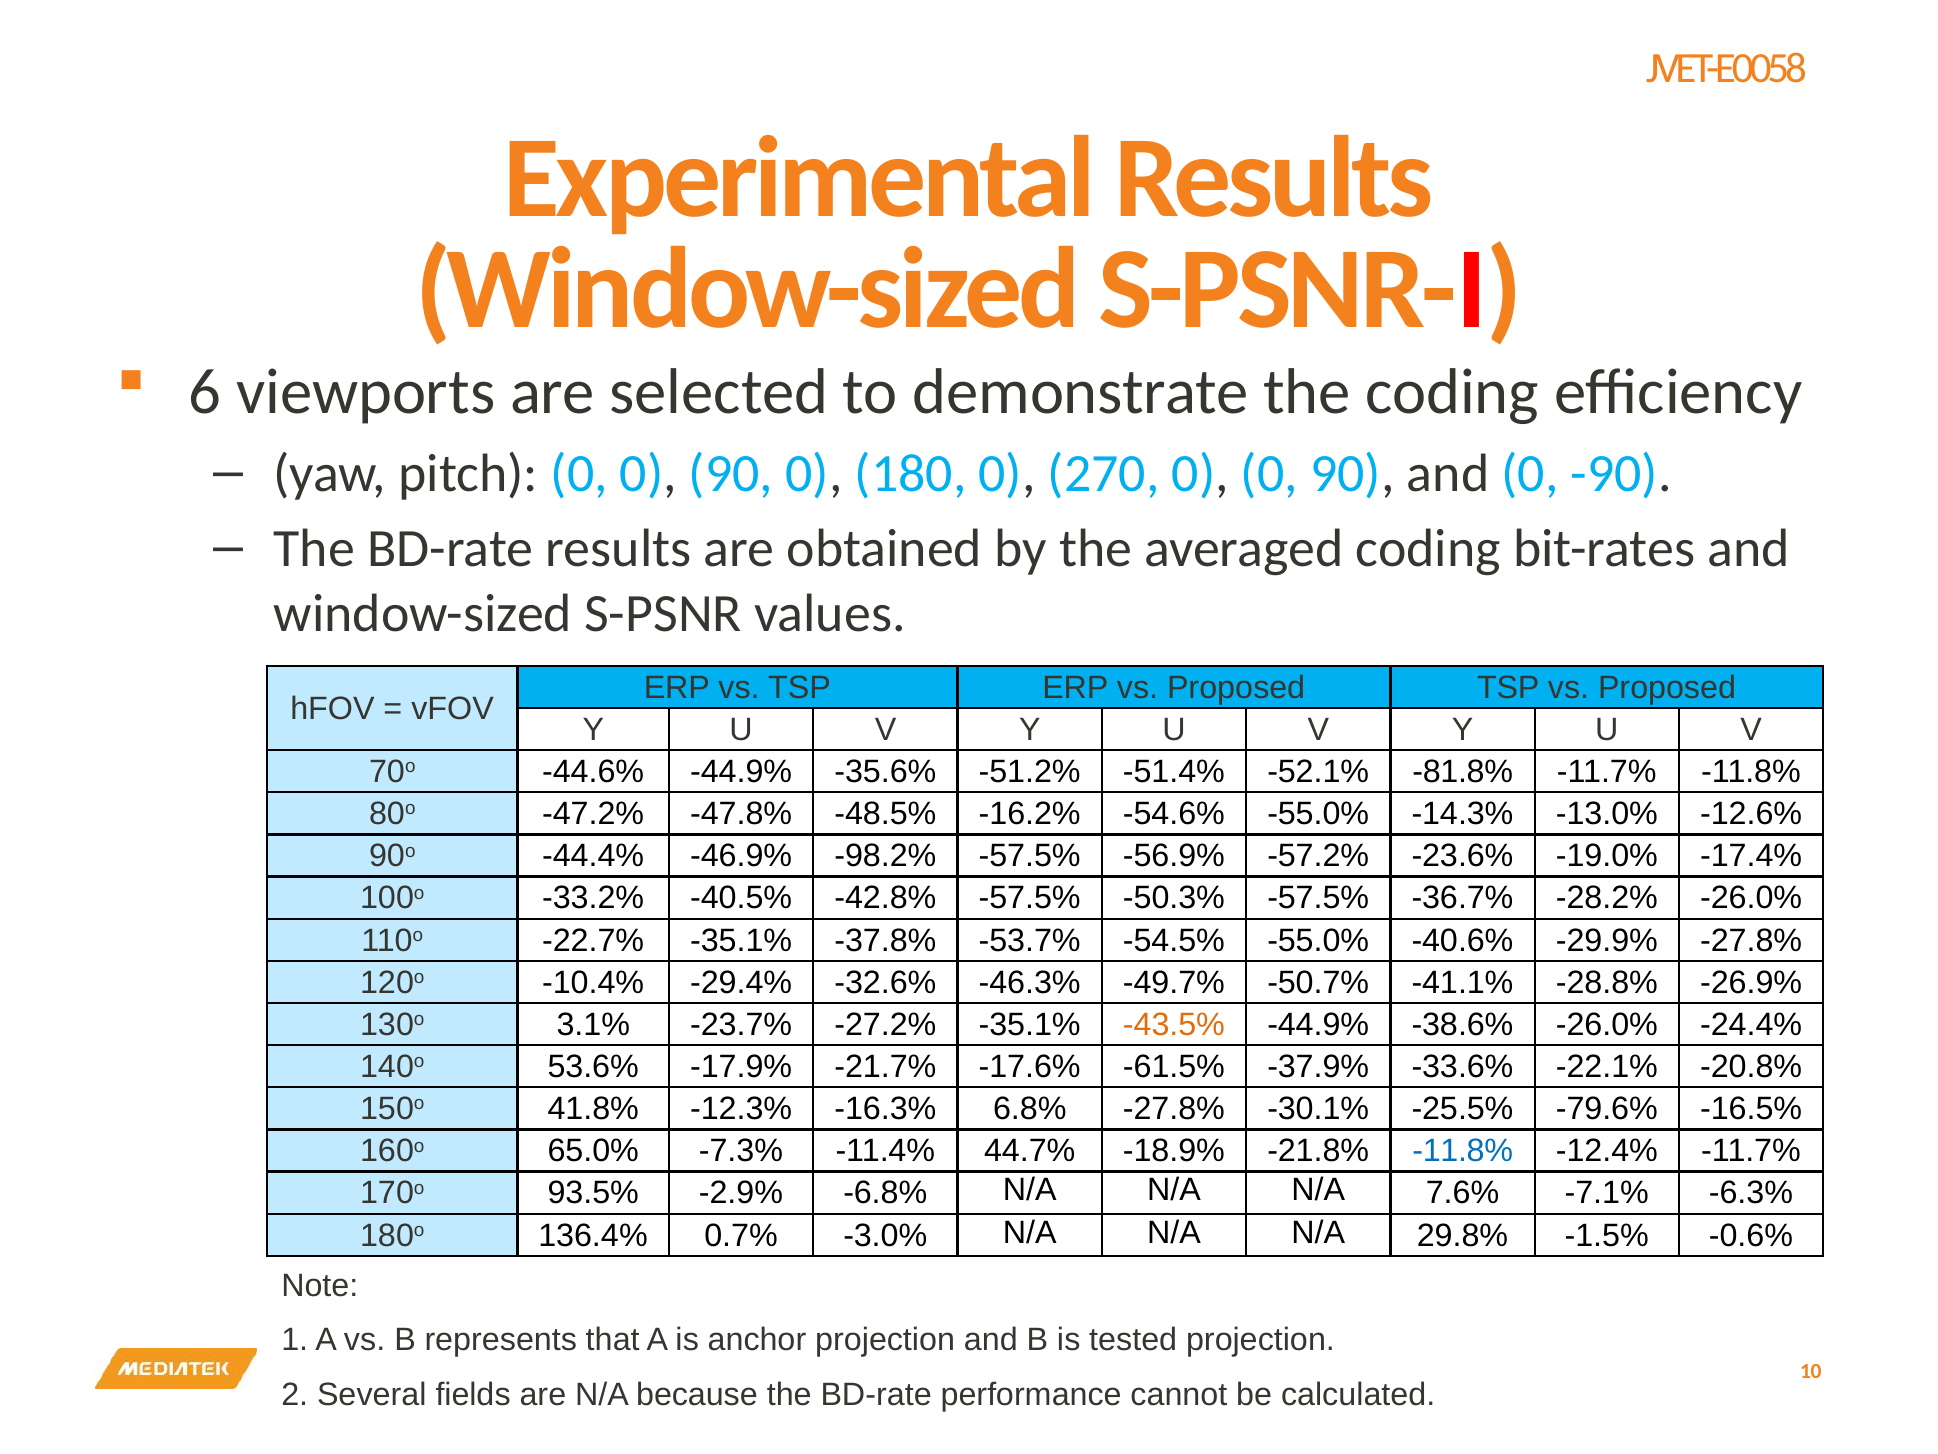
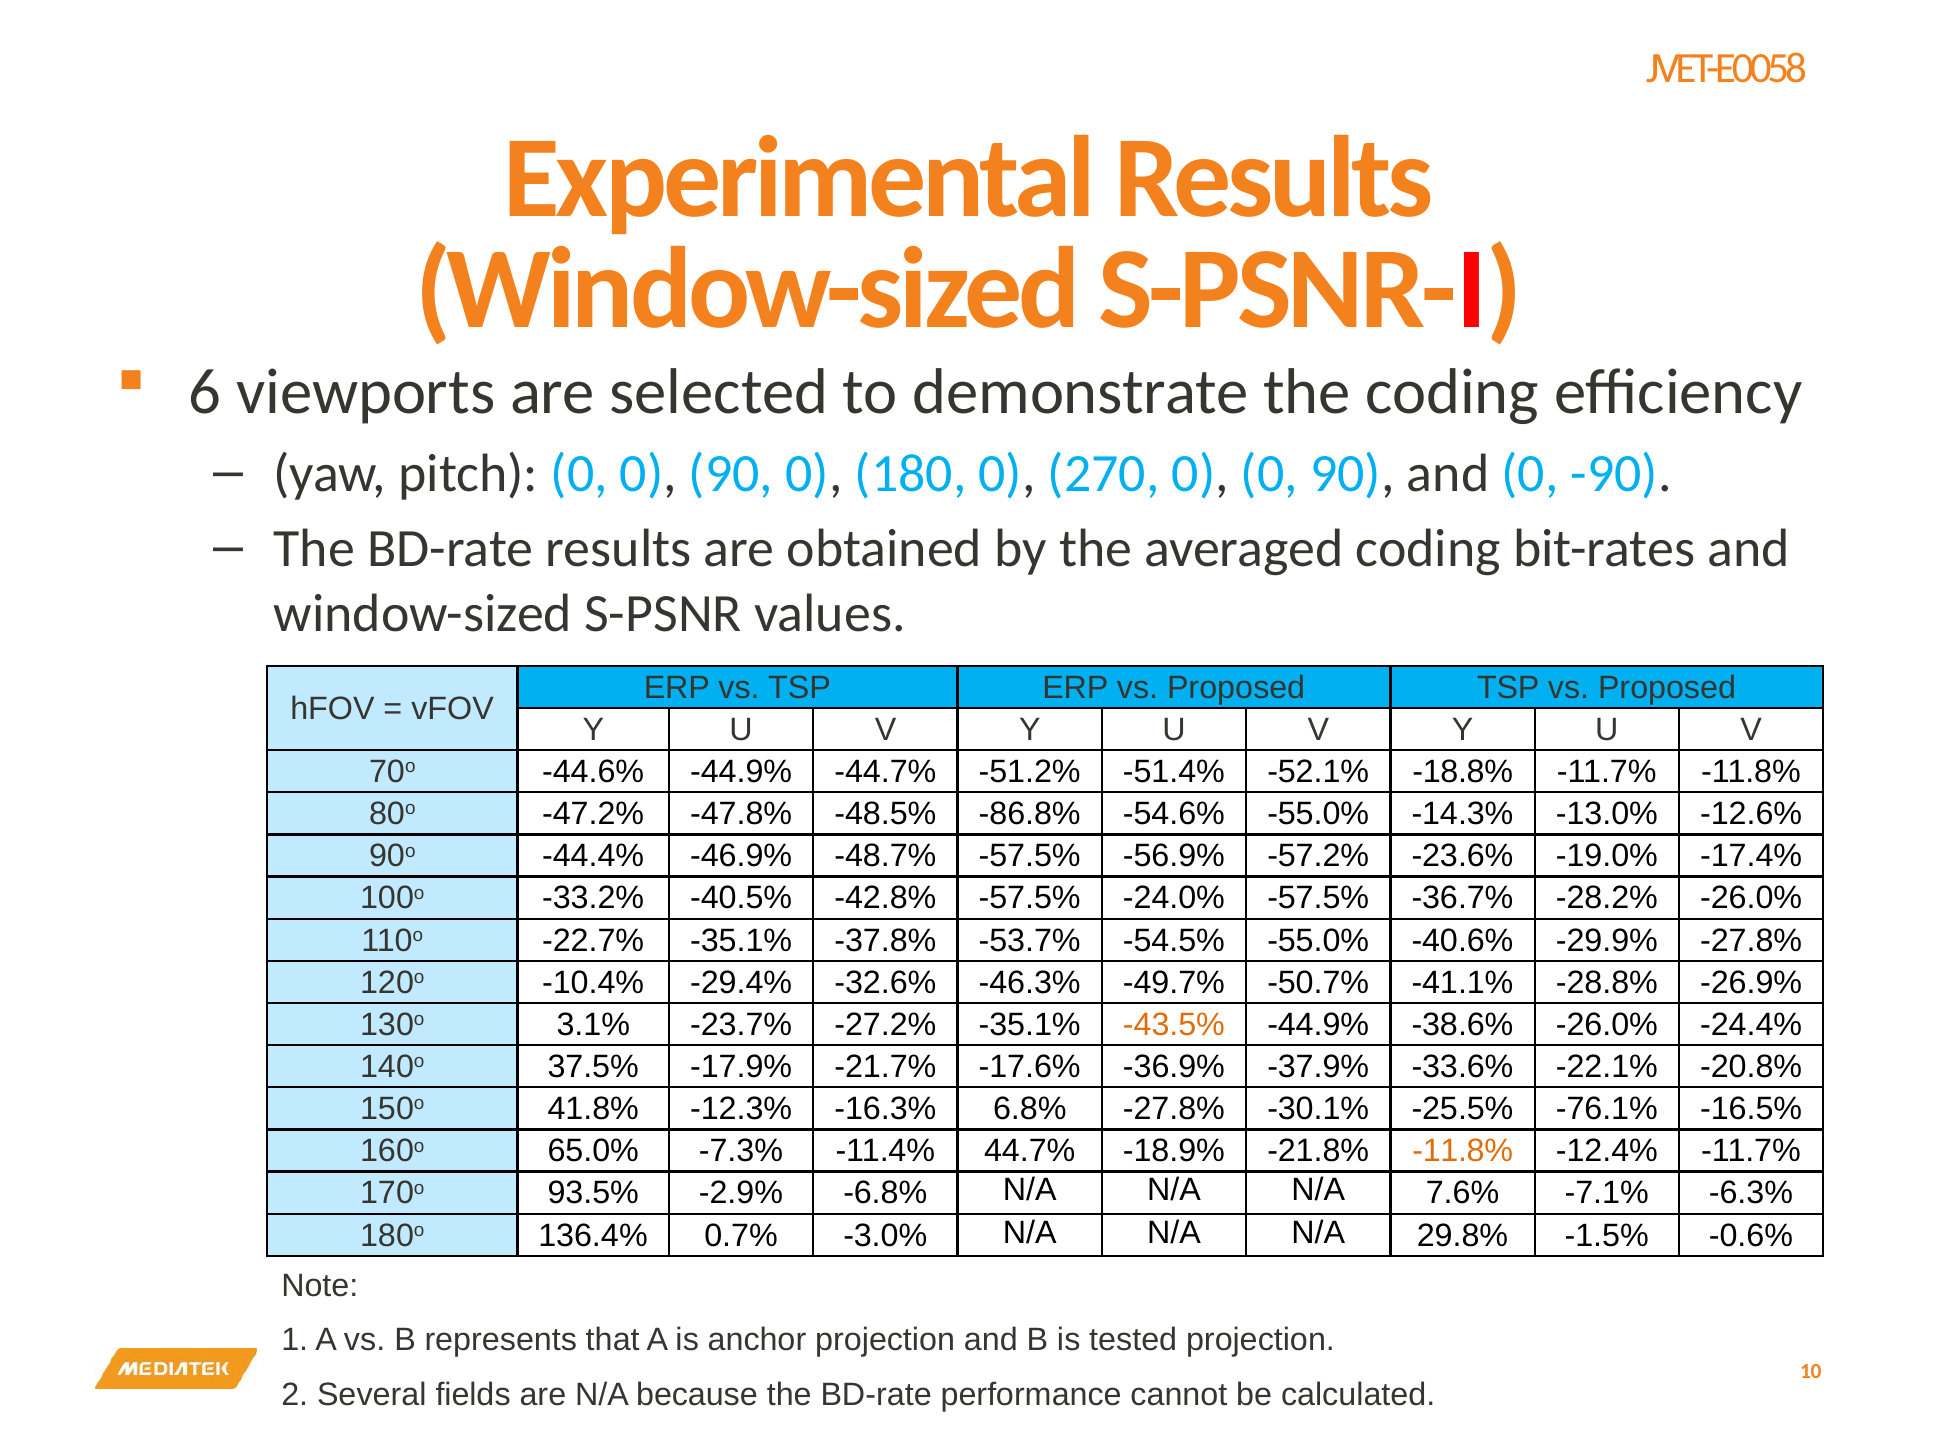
-35.6%: -35.6% -> -44.7%
-81.8%: -81.8% -> -18.8%
-16.2%: -16.2% -> -86.8%
-98.2%: -98.2% -> -48.7%
-50.3%: -50.3% -> -24.0%
53.6%: 53.6% -> 37.5%
-61.5%: -61.5% -> -36.9%
-79.6%: -79.6% -> -76.1%
-11.8% at (1463, 1151) colour: blue -> orange
